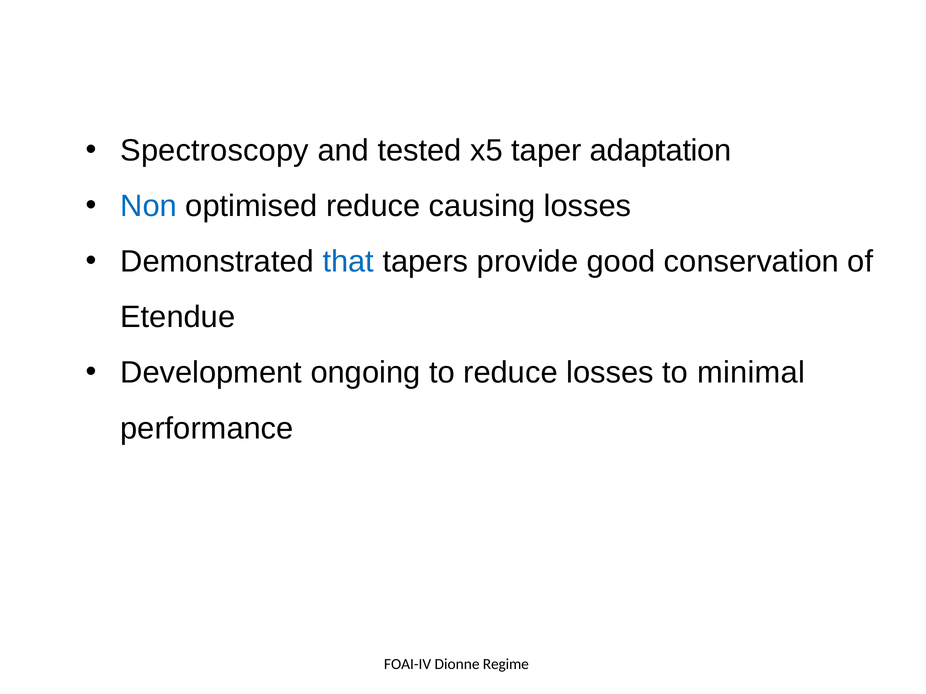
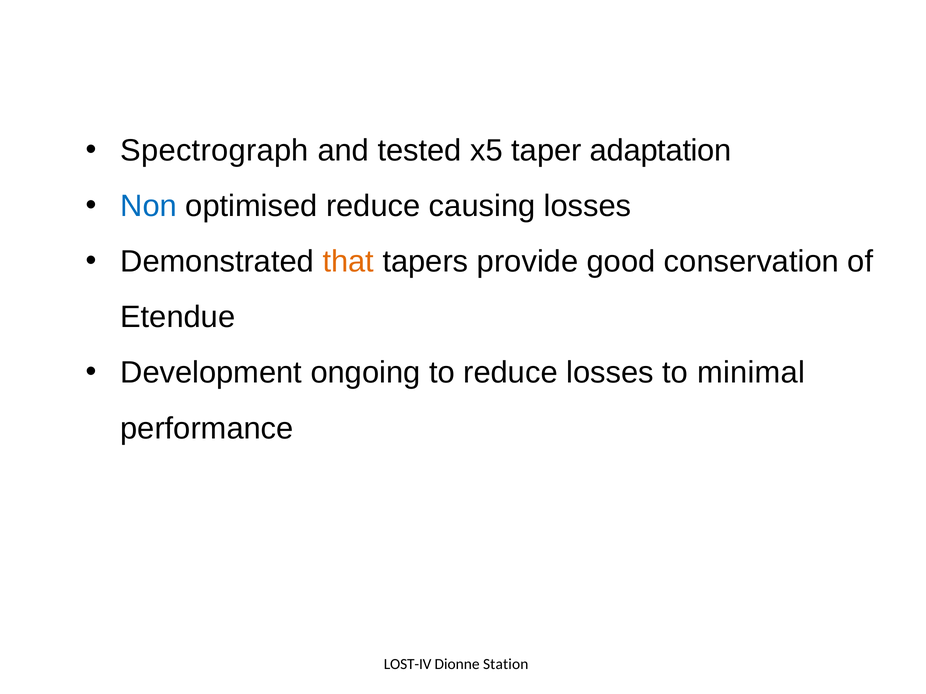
Spectroscopy: Spectroscopy -> Spectrograph
that colour: blue -> orange
FOAI-IV: FOAI-IV -> LOST-IV
Regime: Regime -> Station
